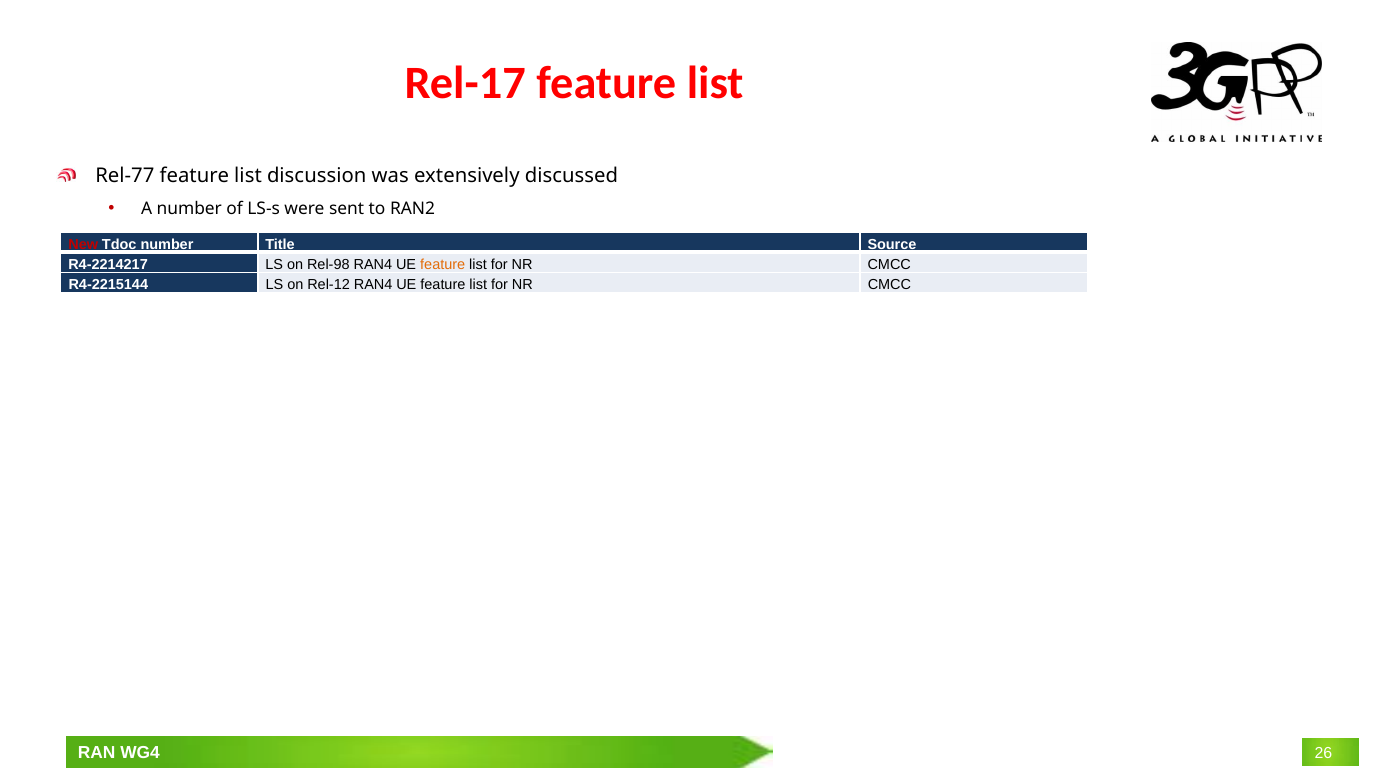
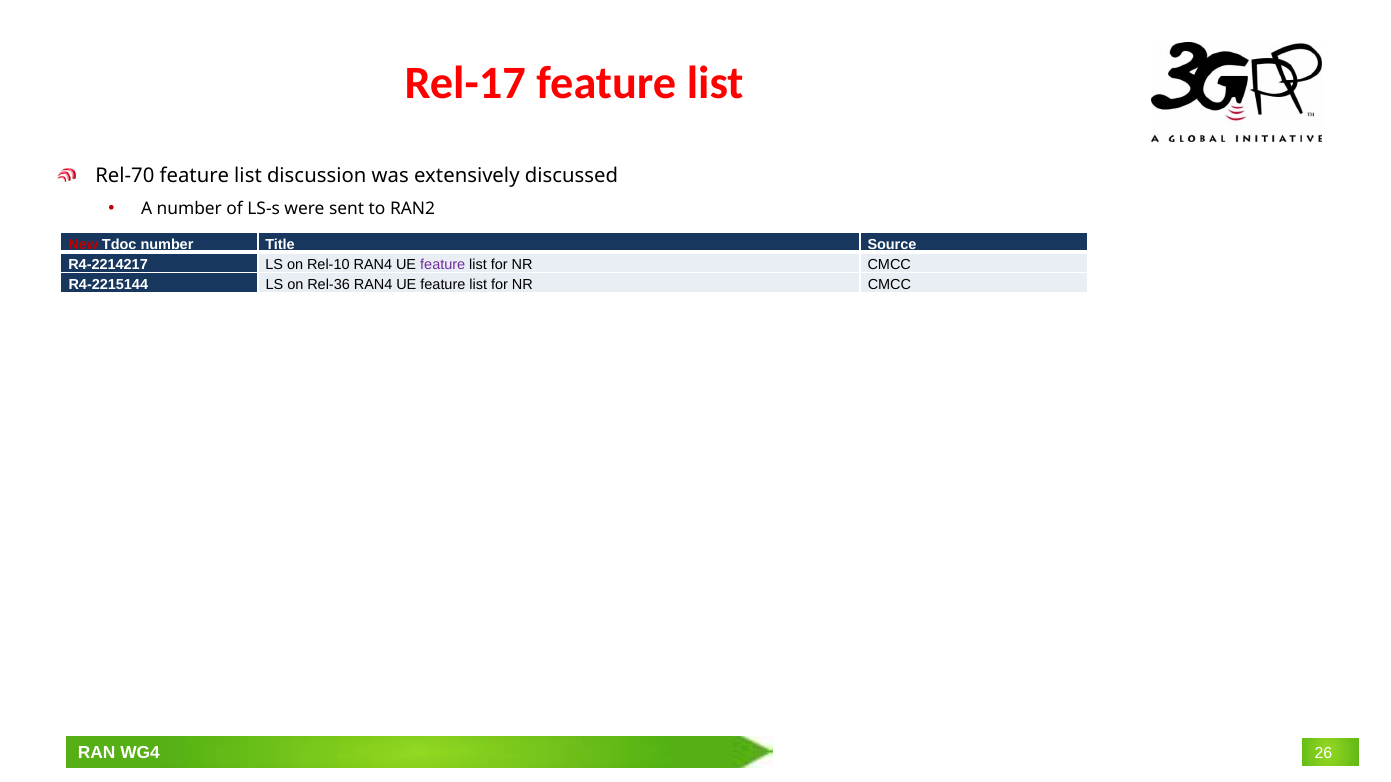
Rel-77: Rel-77 -> Rel-70
Rel-98: Rel-98 -> Rel-10
feature at (443, 265) colour: orange -> purple
Rel-12: Rel-12 -> Rel-36
